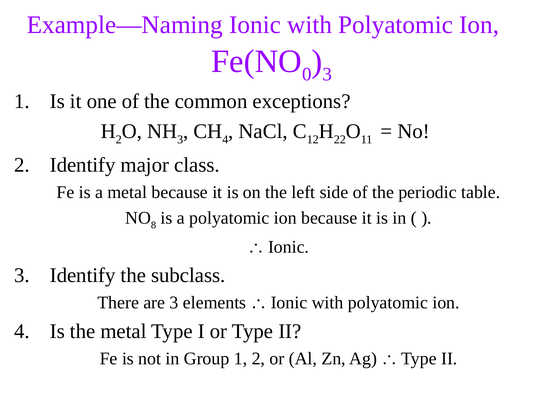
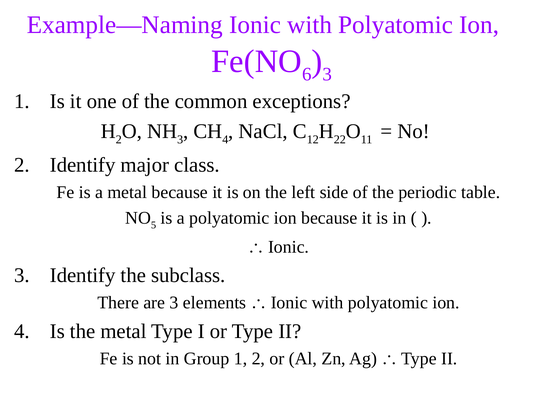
0: 0 -> 6
8: 8 -> 5
